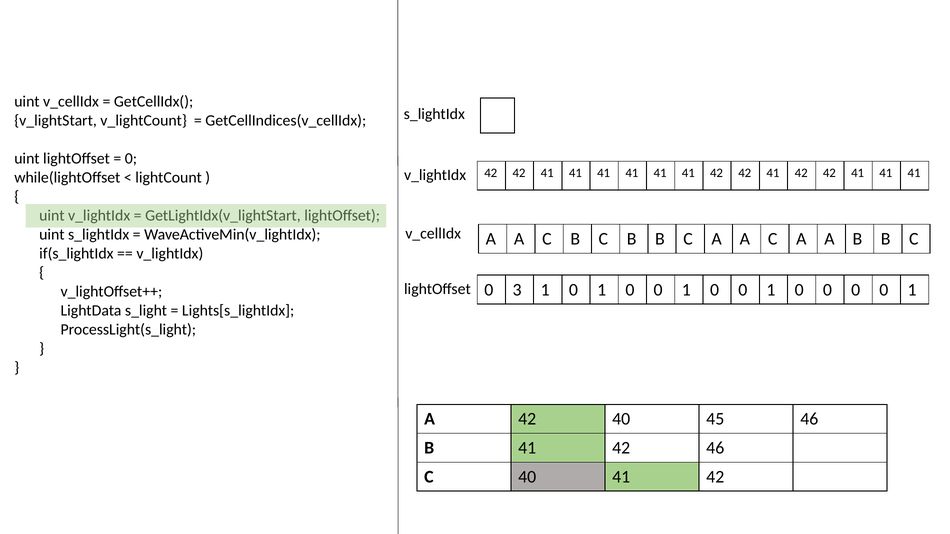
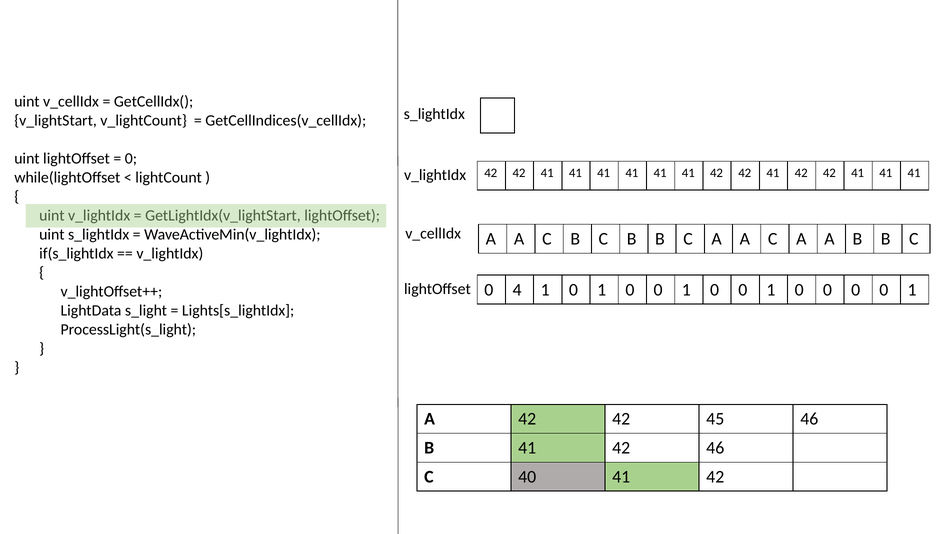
3: 3 -> 4
A 42 40: 40 -> 42
